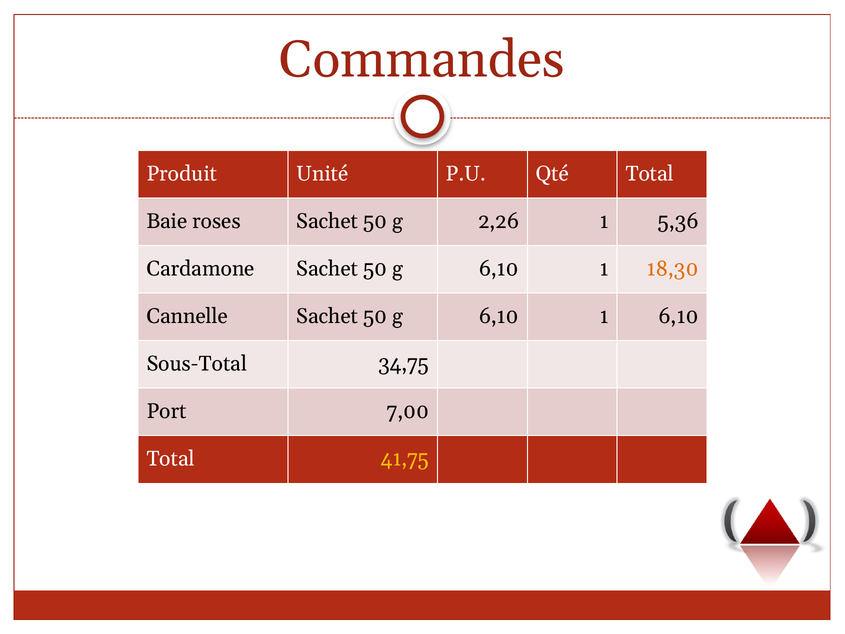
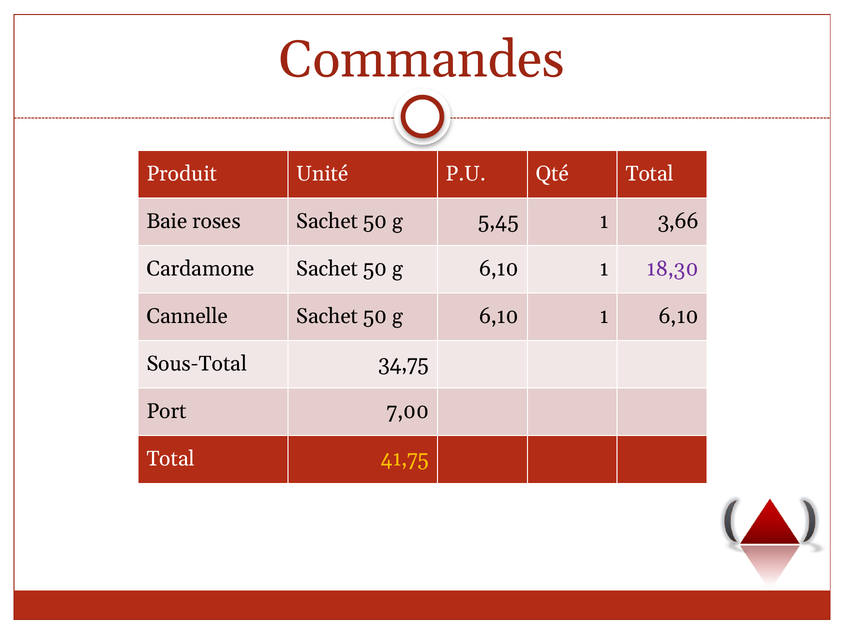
2,26: 2,26 -> 5,45
5,36: 5,36 -> 3,66
18,30 colour: orange -> purple
